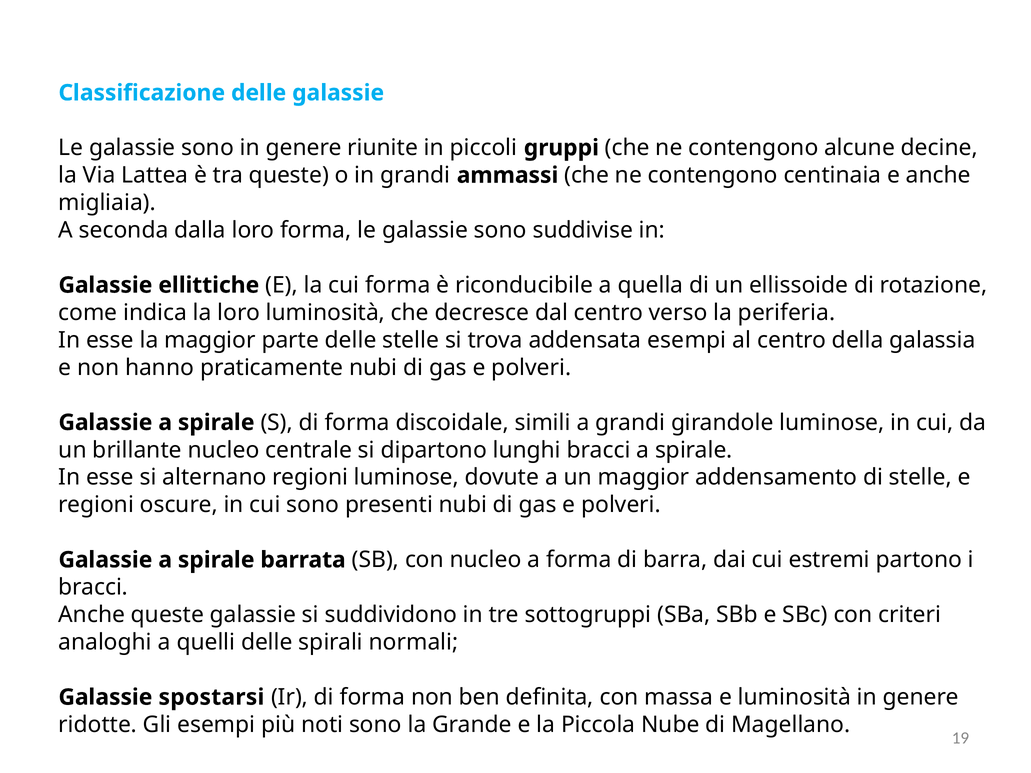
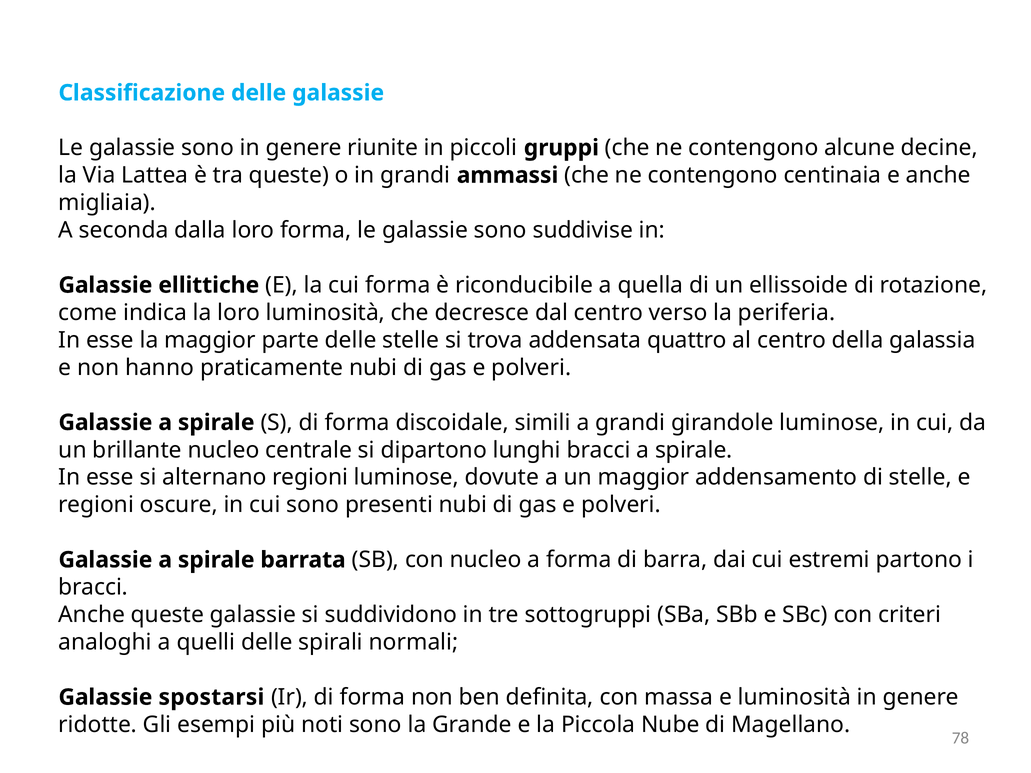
addensata esempi: esempi -> quattro
19: 19 -> 78
